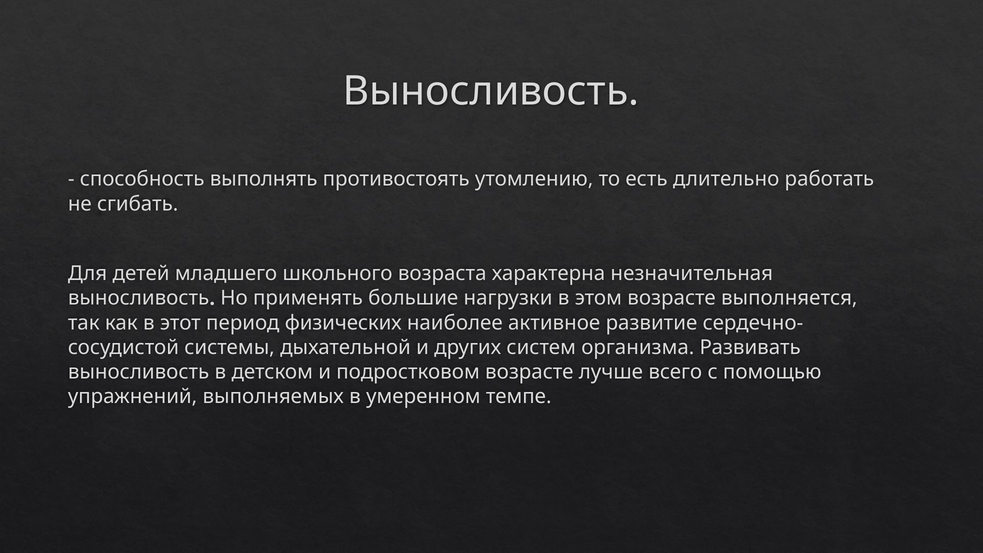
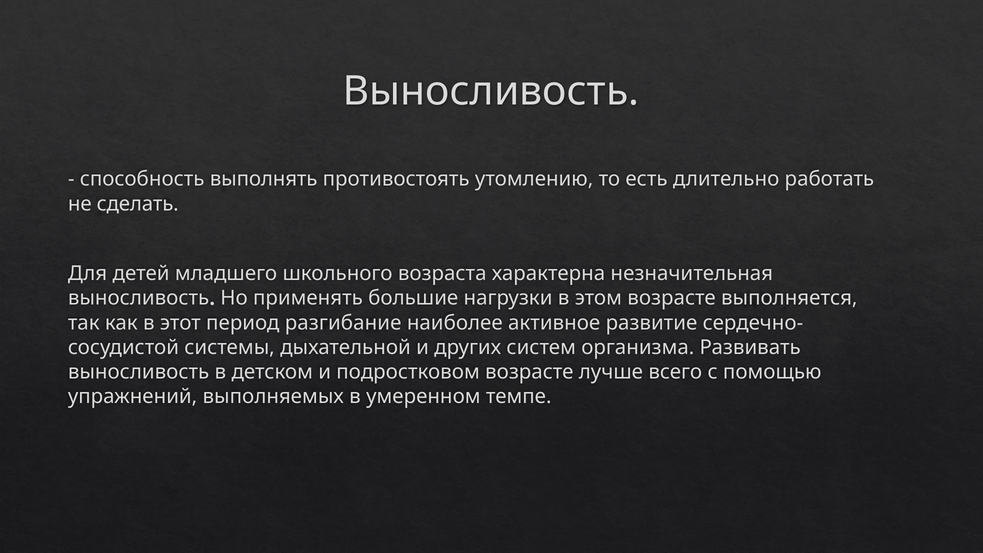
сгибать: сгибать -> сделать
физических: физических -> разгибание
